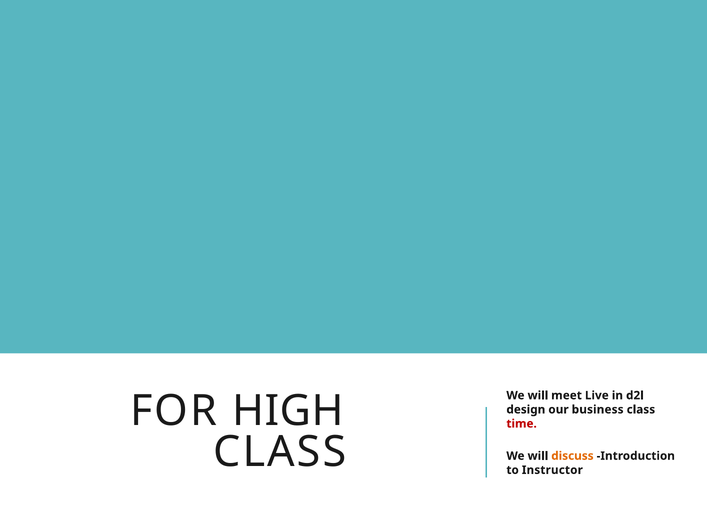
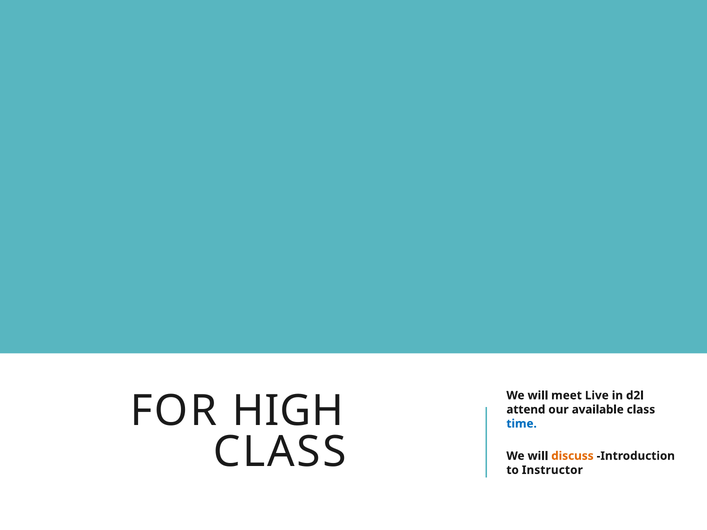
design: design -> attend
business: business -> available
time colour: red -> blue
